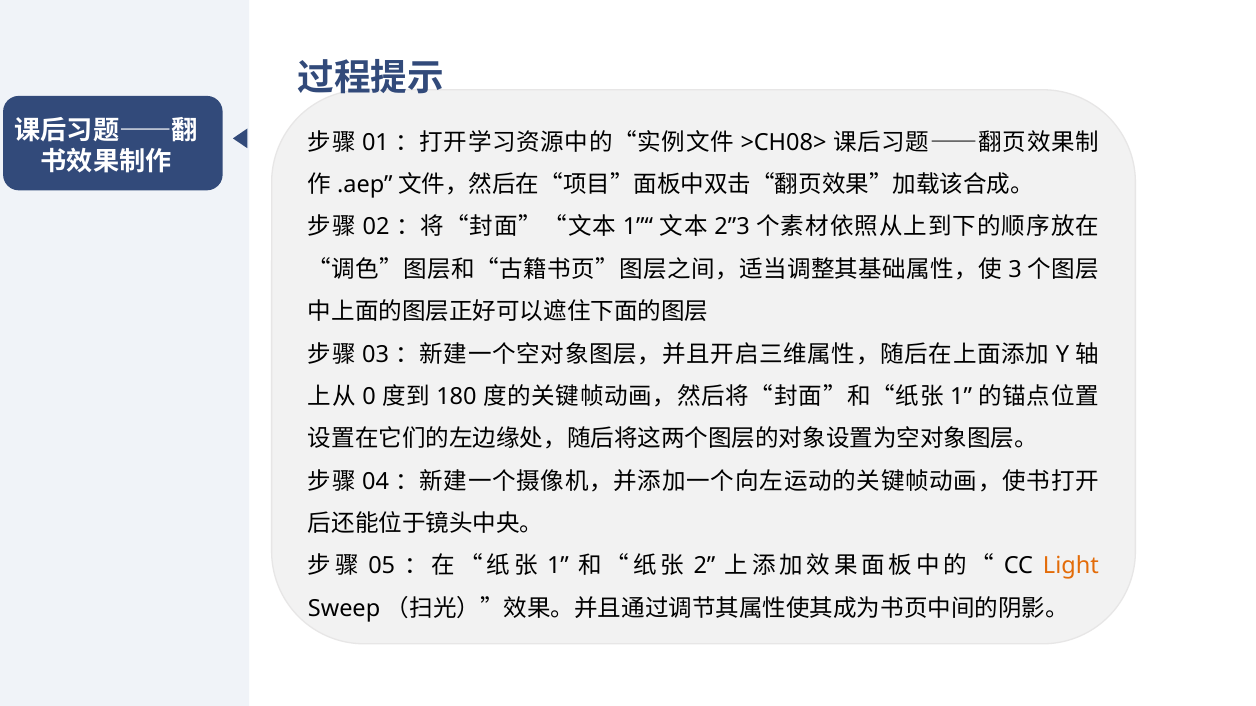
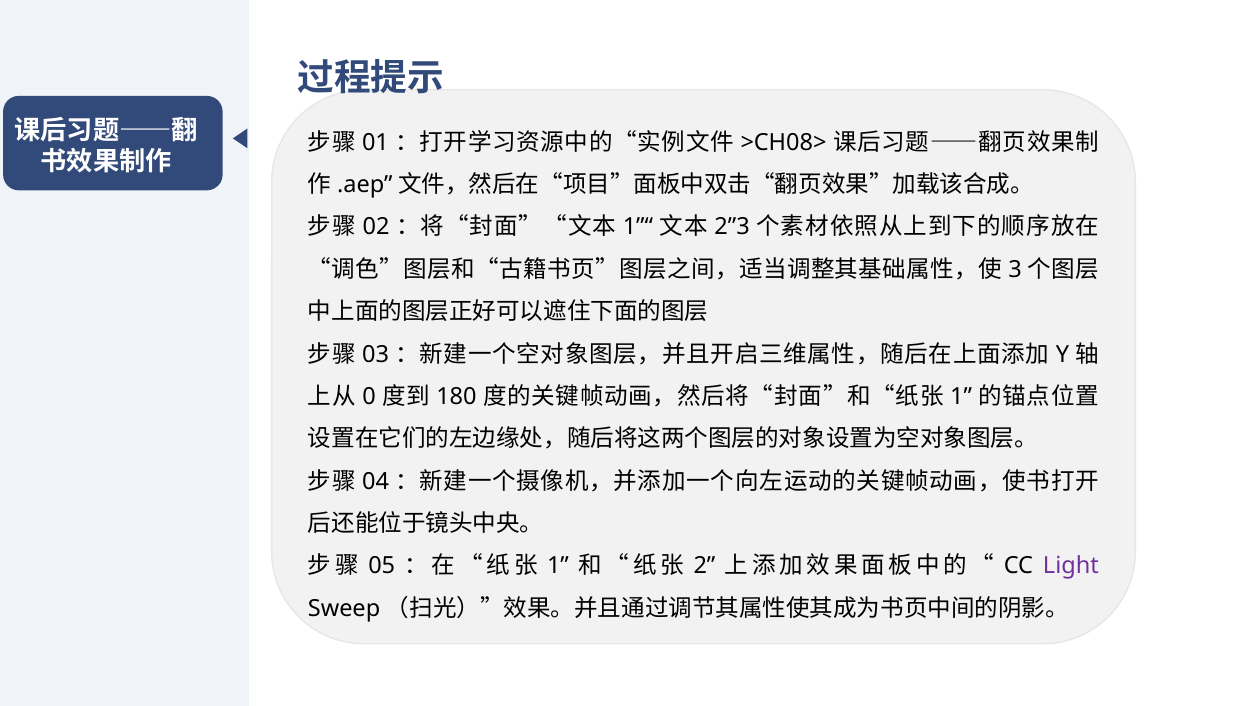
Light colour: orange -> purple
